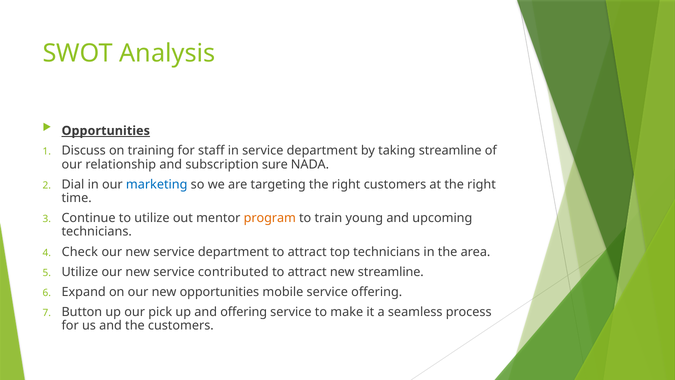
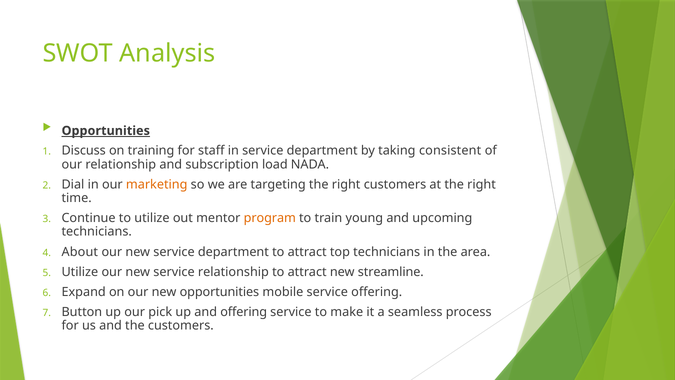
taking streamline: streamline -> consistent
sure: sure -> load
marketing colour: blue -> orange
Check: Check -> About
service contributed: contributed -> relationship
